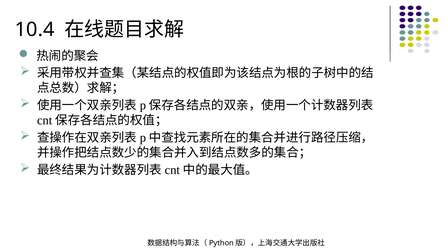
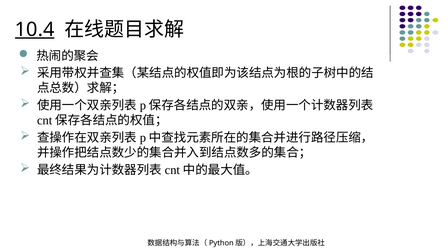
10.4 underline: none -> present
